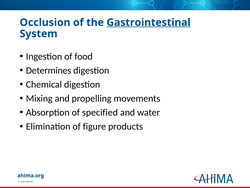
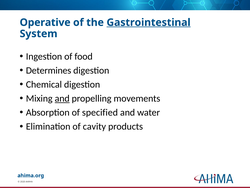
Occlusion: Occlusion -> Operative
and at (62, 98) underline: none -> present
figure: figure -> cavity
